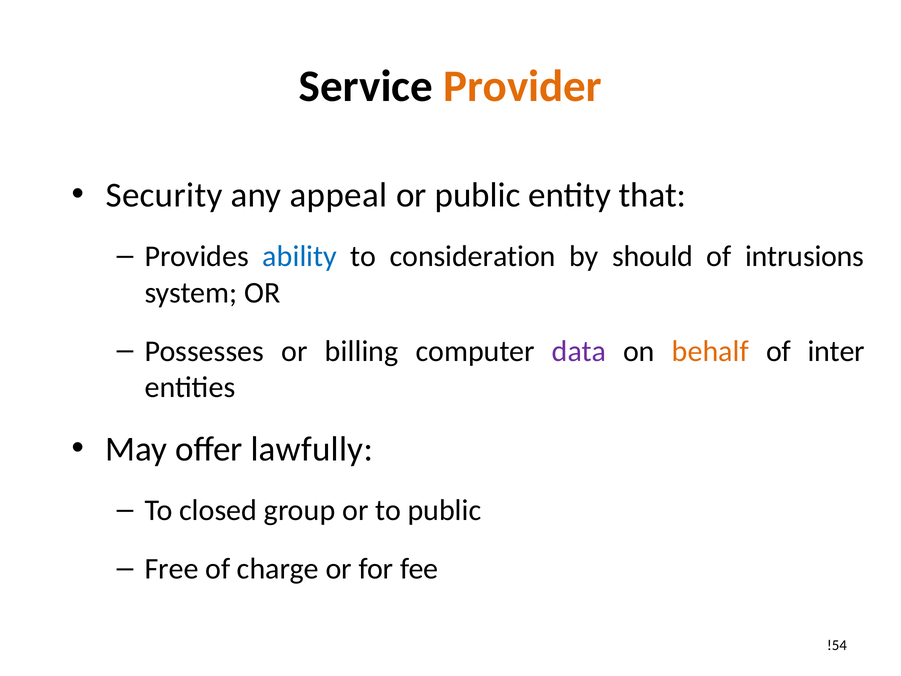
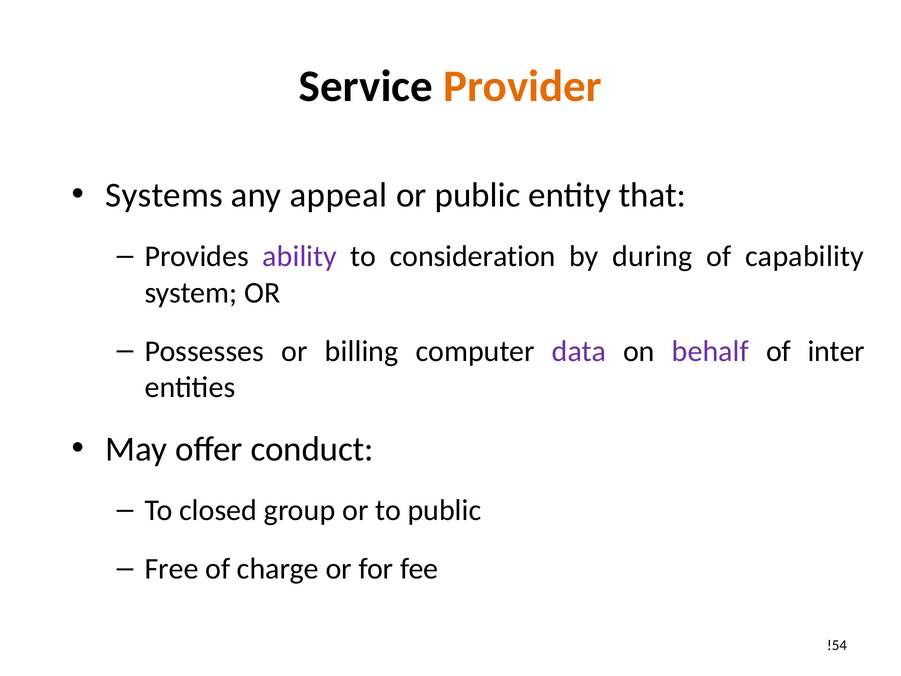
Security: Security -> Systems
ability colour: blue -> purple
should: should -> during
intrusions: intrusions -> capability
behalf colour: orange -> purple
lawfully: lawfully -> conduct
